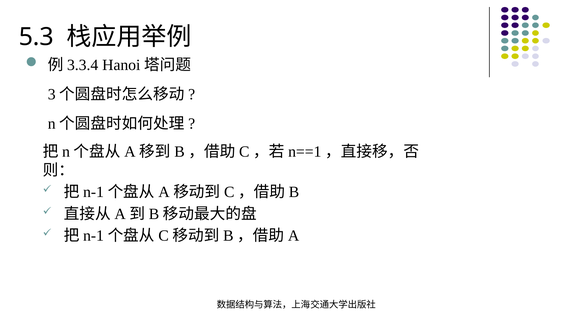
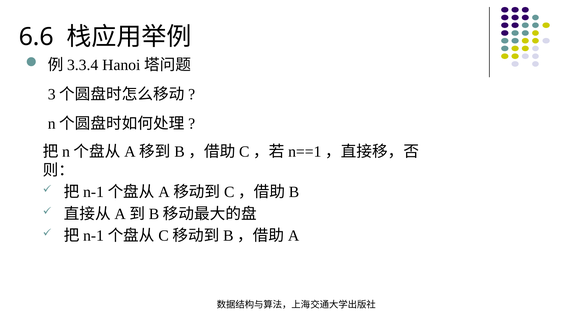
5.3: 5.3 -> 6.6
